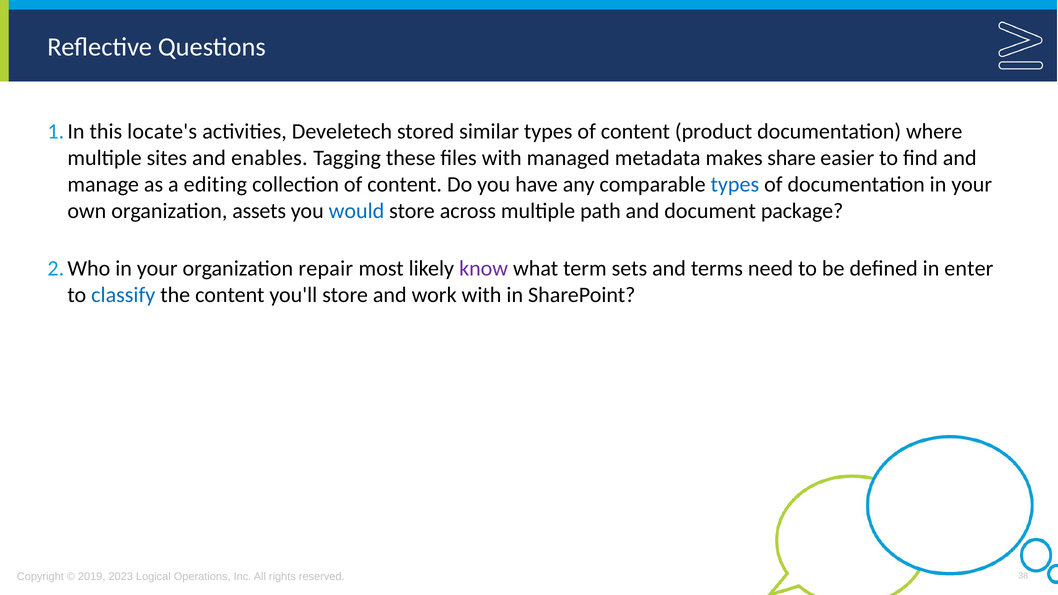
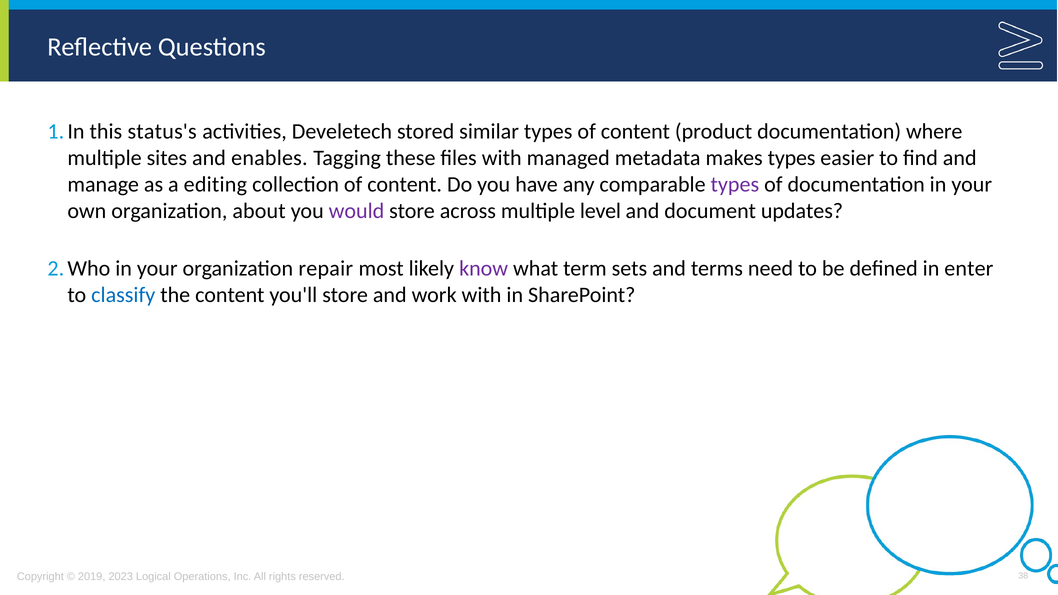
locate's: locate's -> status's
makes share: share -> types
types at (735, 185) colour: blue -> purple
assets: assets -> about
would colour: blue -> purple
path: path -> level
package: package -> updates
